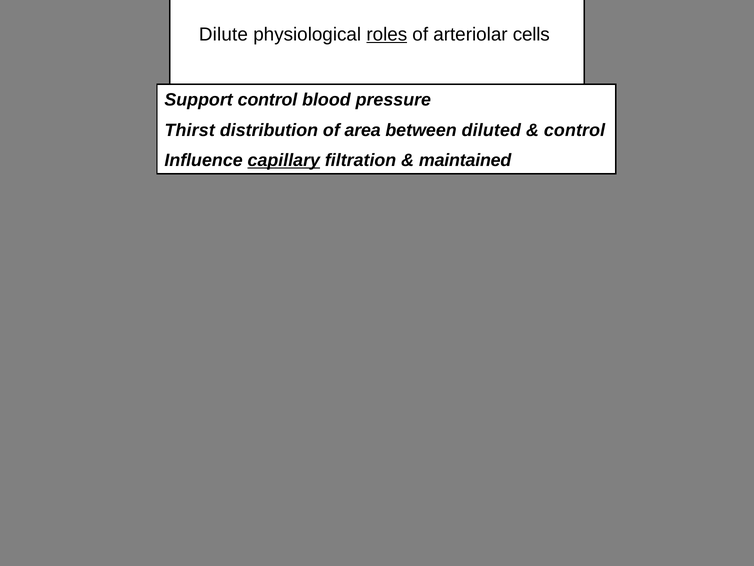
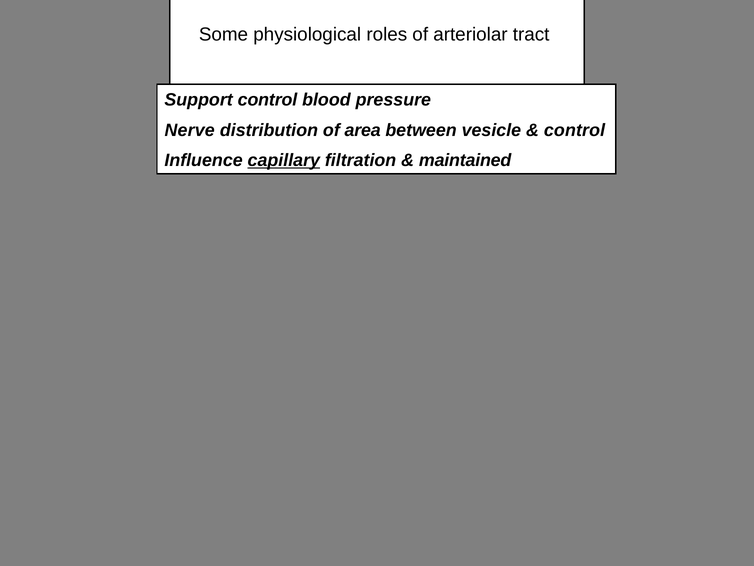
Dilute: Dilute -> Some
roles underline: present -> none
cells: cells -> tract
Thirst: Thirst -> Nerve
diluted: diluted -> vesicle
